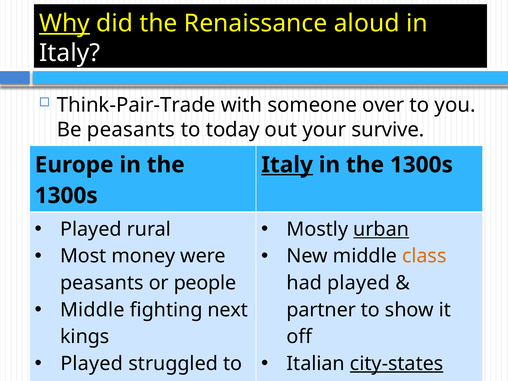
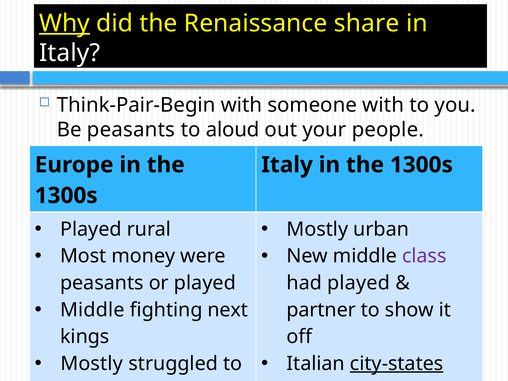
aloud: aloud -> share
Think-Pair-Trade: Think-Pair-Trade -> Think-Pair-Begin
someone over: over -> with
today: today -> aloud
your survive: survive -> people
Italy at (287, 165) underline: present -> none
urban underline: present -> none
class colour: orange -> purple
or people: people -> played
Played at (92, 363): Played -> Mostly
